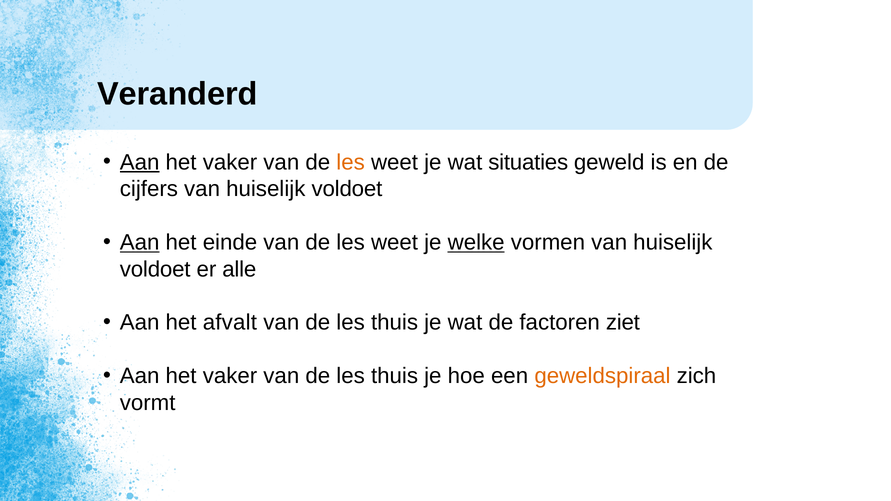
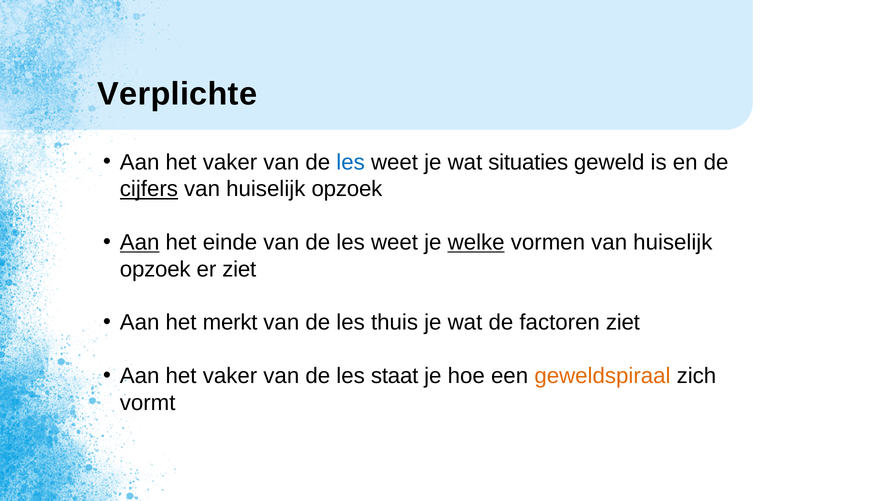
Veranderd: Veranderd -> Verplichte
Aan at (140, 162) underline: present -> none
les at (351, 162) colour: orange -> blue
cijfers underline: none -> present
voldoet at (347, 189): voldoet -> opzoek
voldoet at (155, 269): voldoet -> opzoek
er alle: alle -> ziet
afvalt: afvalt -> merkt
thuis at (395, 376): thuis -> staat
